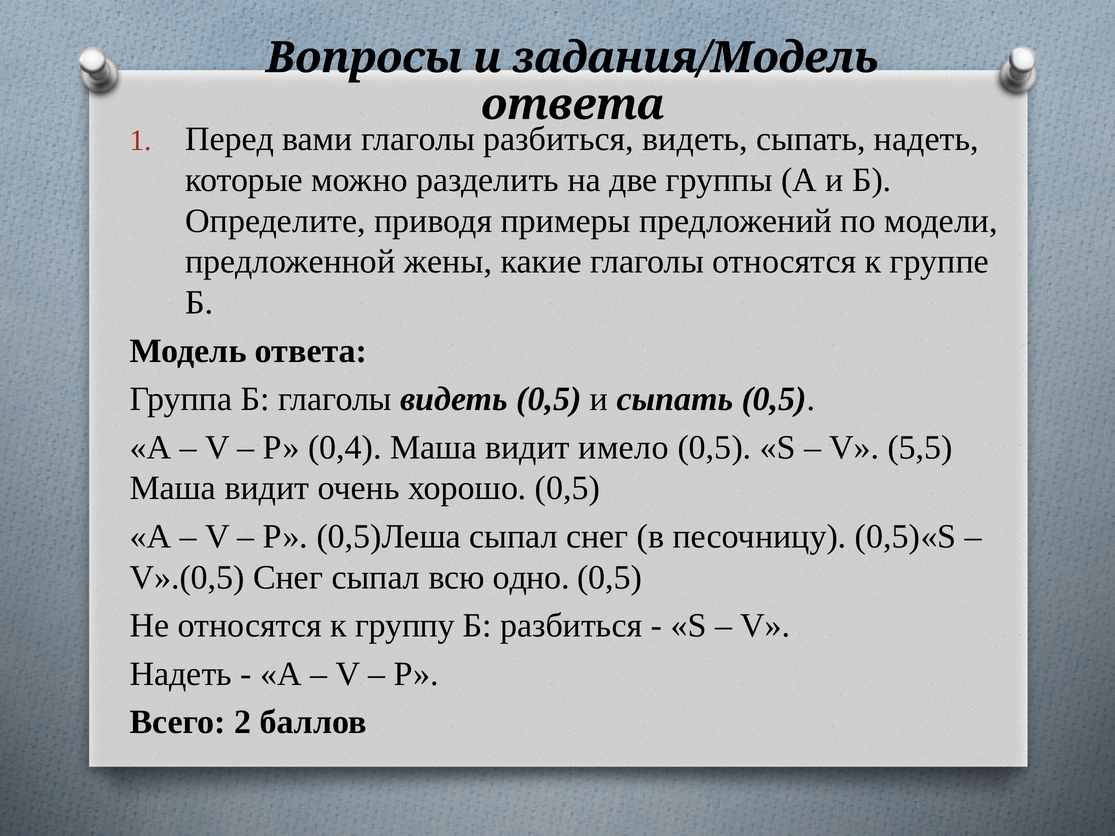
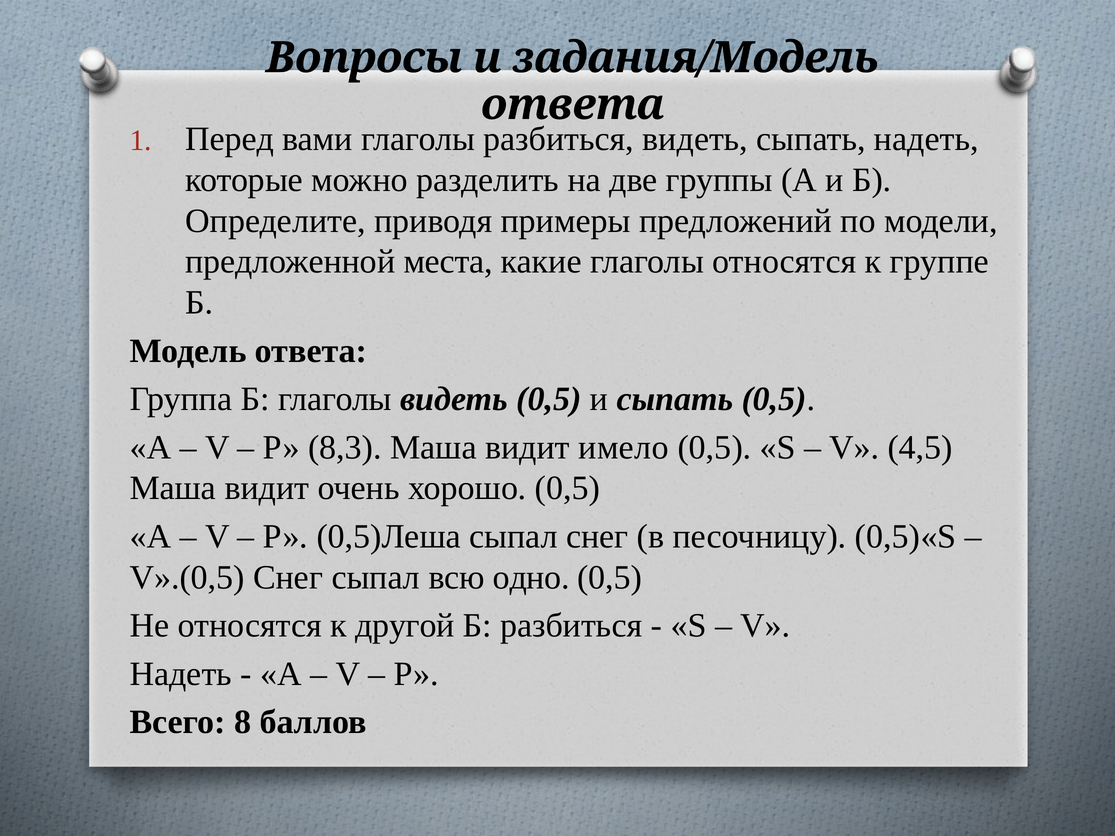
жены: жены -> места
0,4: 0,4 -> 8,3
5,5: 5,5 -> 4,5
группу: группу -> другой
2: 2 -> 8
